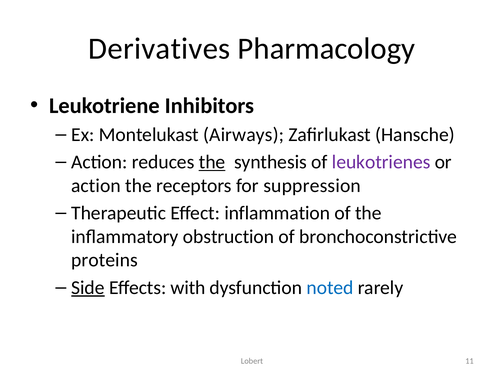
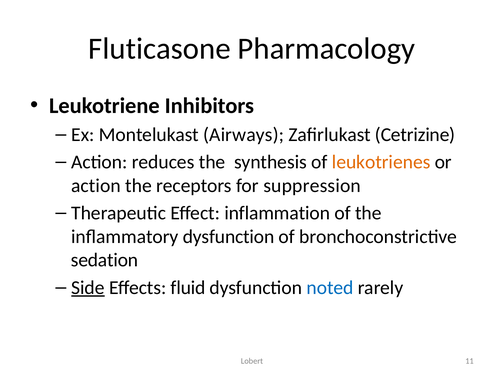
Derivatives: Derivatives -> Fluticasone
Hansche: Hansche -> Cetrizine
the at (212, 162) underline: present -> none
leukotrienes colour: purple -> orange
inflammatory obstruction: obstruction -> dysfunction
proteins: proteins -> sedation
with: with -> fluid
